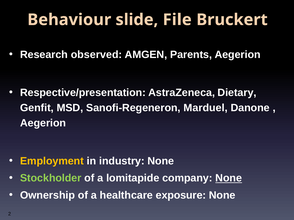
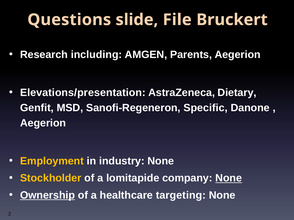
Behaviour: Behaviour -> Questions
observed: observed -> including
Respective/presentation: Respective/presentation -> Elevations/presentation
Marduel: Marduel -> Specific
Stockholder colour: light green -> yellow
Ownership underline: none -> present
exposure: exposure -> targeting
